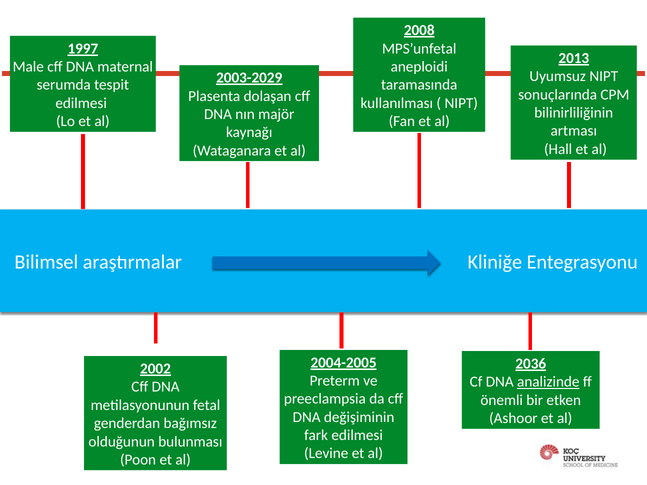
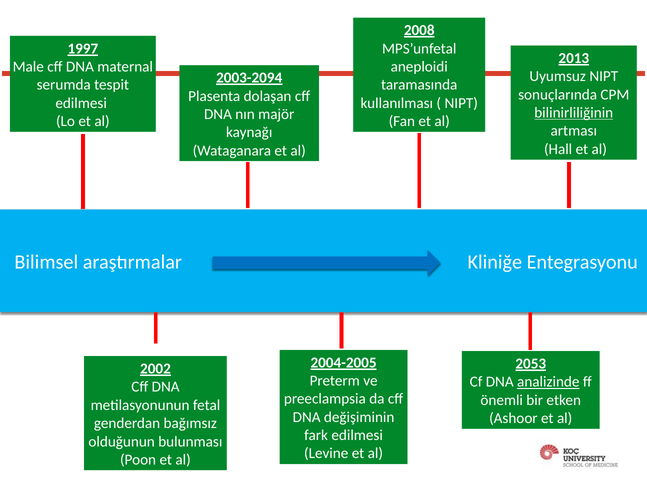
2003-2029: 2003-2029 -> 2003-2094
bilinirliliğinin underline: none -> present
2036: 2036 -> 2053
